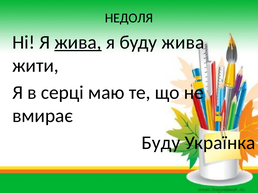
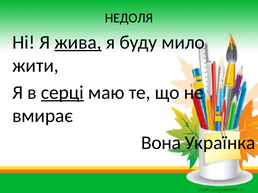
буду жива: жива -> мило
серці underline: none -> present
Буду at (161, 143): Буду -> Вона
